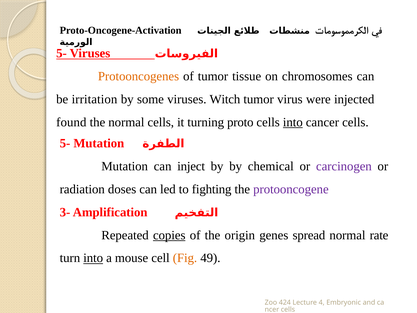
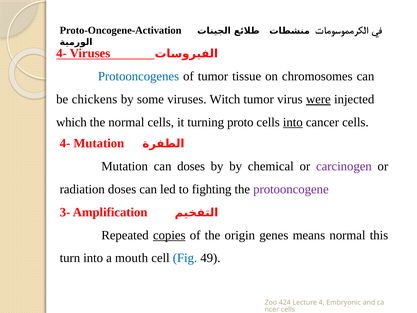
5- at (62, 53): 5- -> 4-
Protooncogenes colour: orange -> blue
irritation: irritation -> chickens
were underline: none -> present
found: found -> which
5- at (65, 143): 5- -> 4-
can inject: inject -> doses
spread: spread -> means
rate: rate -> this
into at (93, 258) underline: present -> none
mouse: mouse -> mouth
Fig colour: orange -> blue
